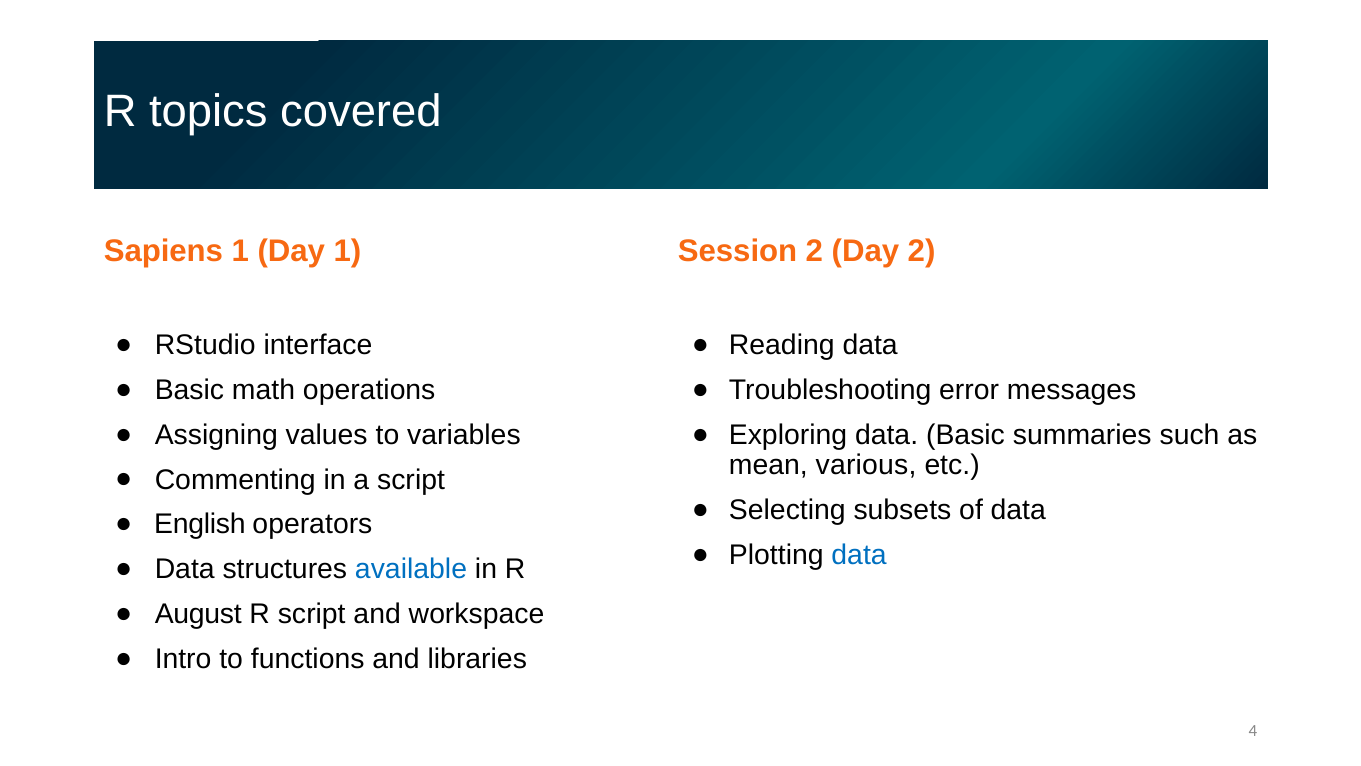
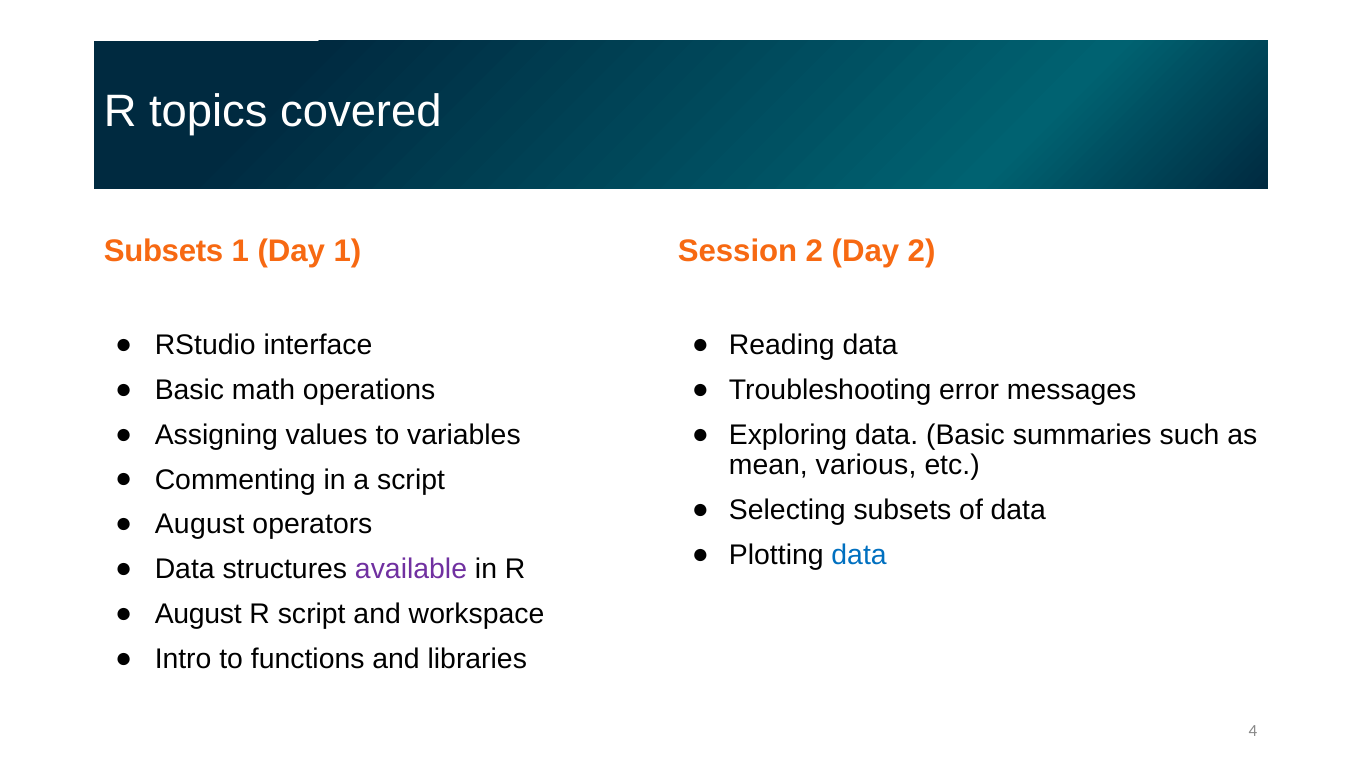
Sapiens at (163, 251): Sapiens -> Subsets
English at (200, 524): English -> August
available colour: blue -> purple
